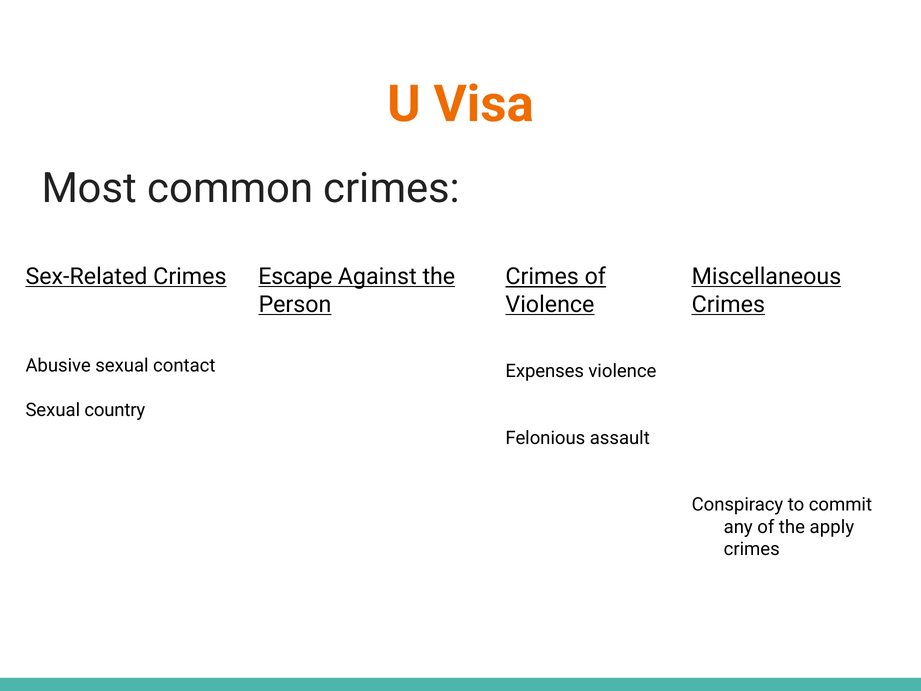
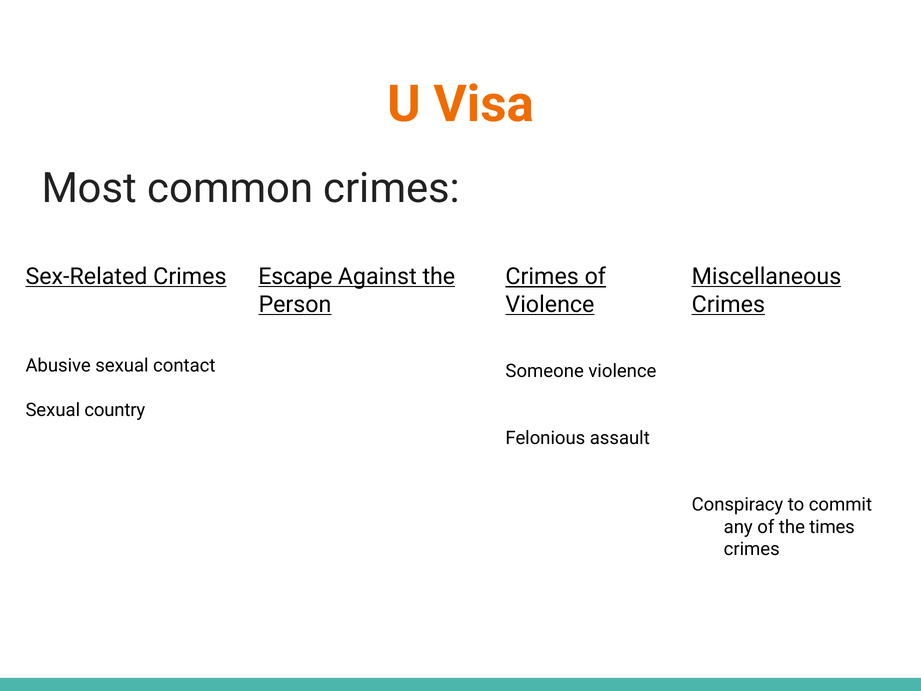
Expenses: Expenses -> Someone
apply: apply -> times
